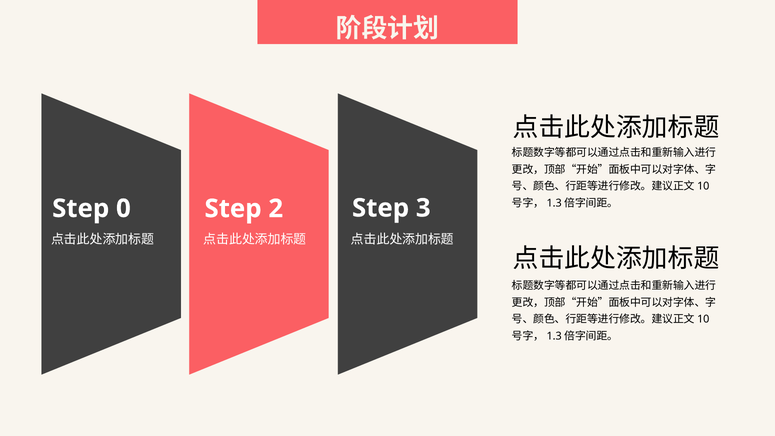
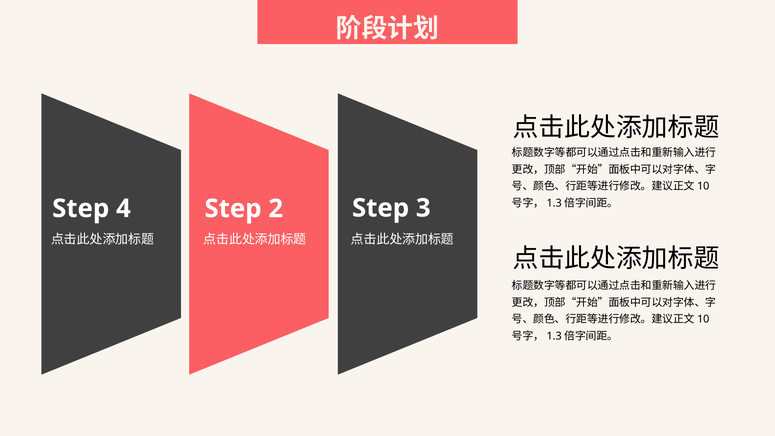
0: 0 -> 4
